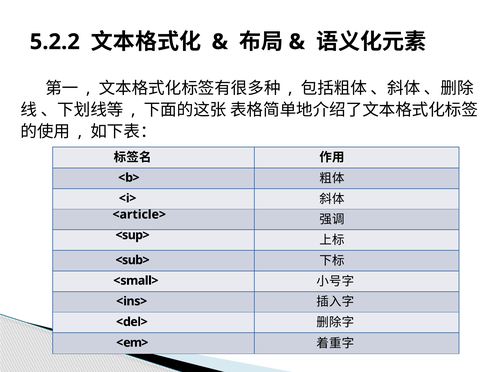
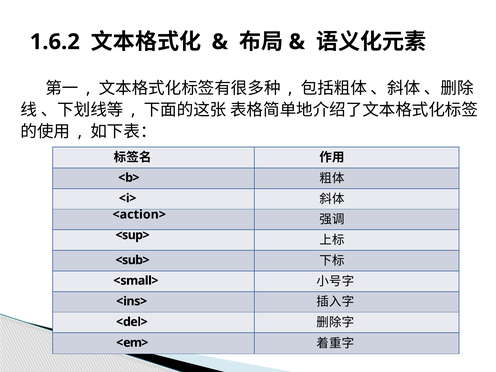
5.2.2: 5.2.2 -> 1.6.2
<article>: <article> -> <action>
